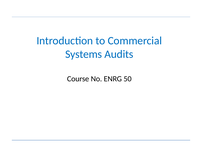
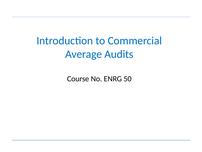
Systems: Systems -> Average
